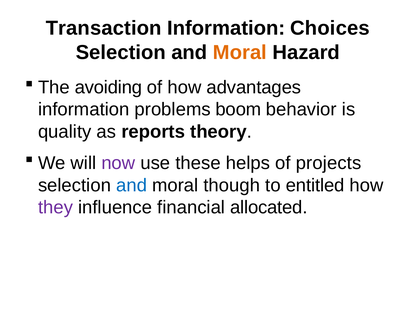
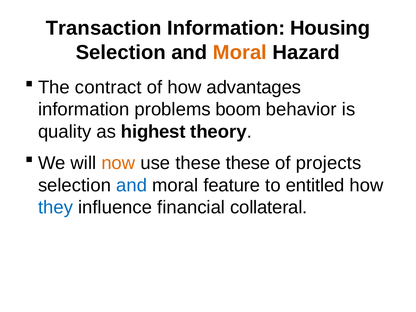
Choices: Choices -> Housing
avoiding: avoiding -> contract
reports: reports -> highest
now colour: purple -> orange
these helps: helps -> these
though: though -> feature
they colour: purple -> blue
allocated: allocated -> collateral
